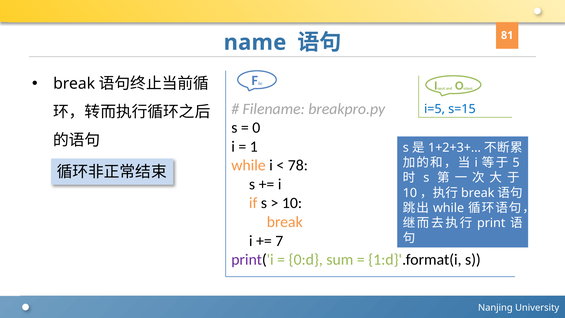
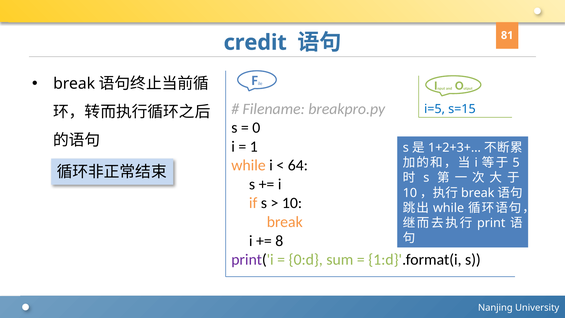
name: name -> credit
78: 78 -> 64
7: 7 -> 8
